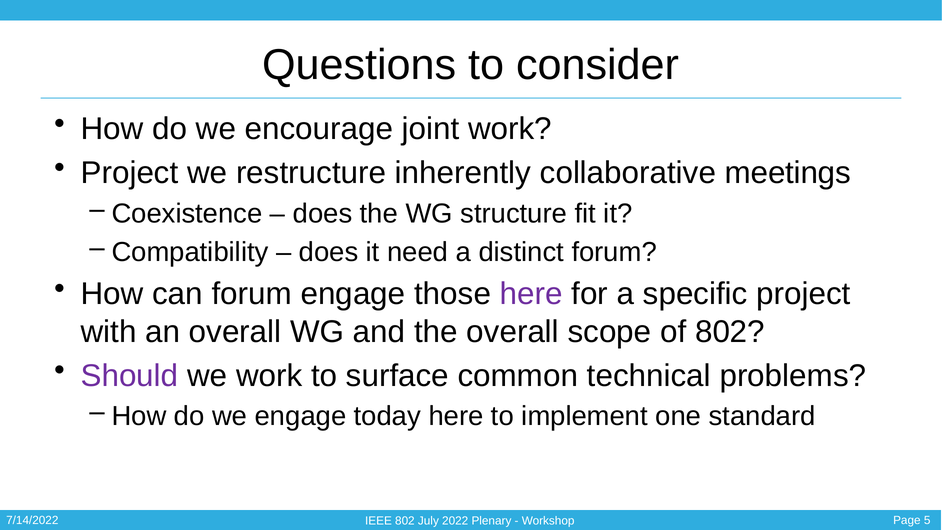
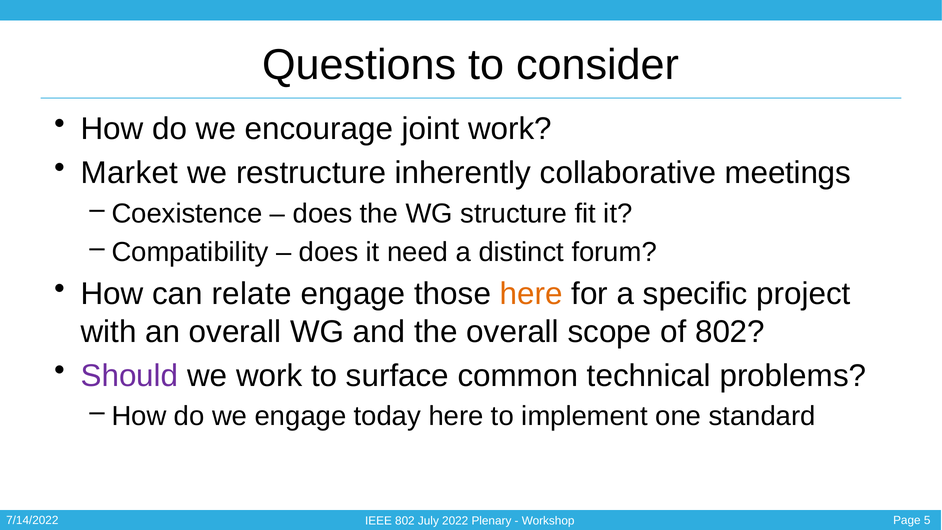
Project at (130, 173): Project -> Market
can forum: forum -> relate
here at (531, 294) colour: purple -> orange
